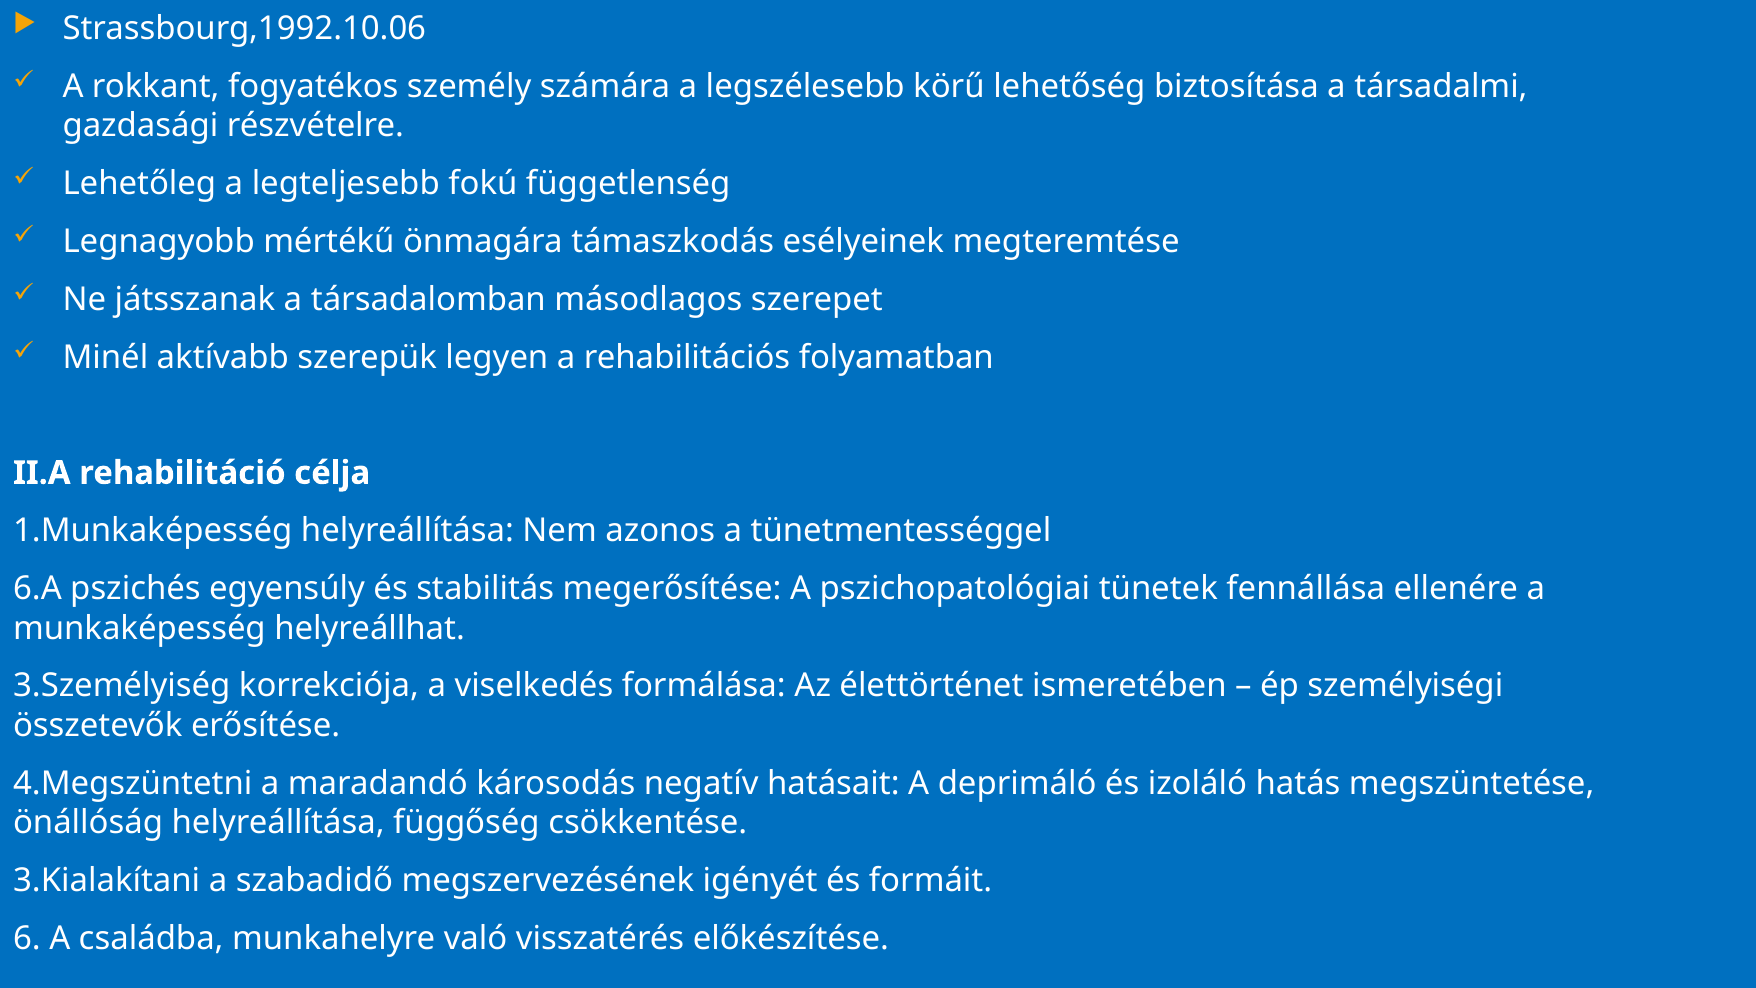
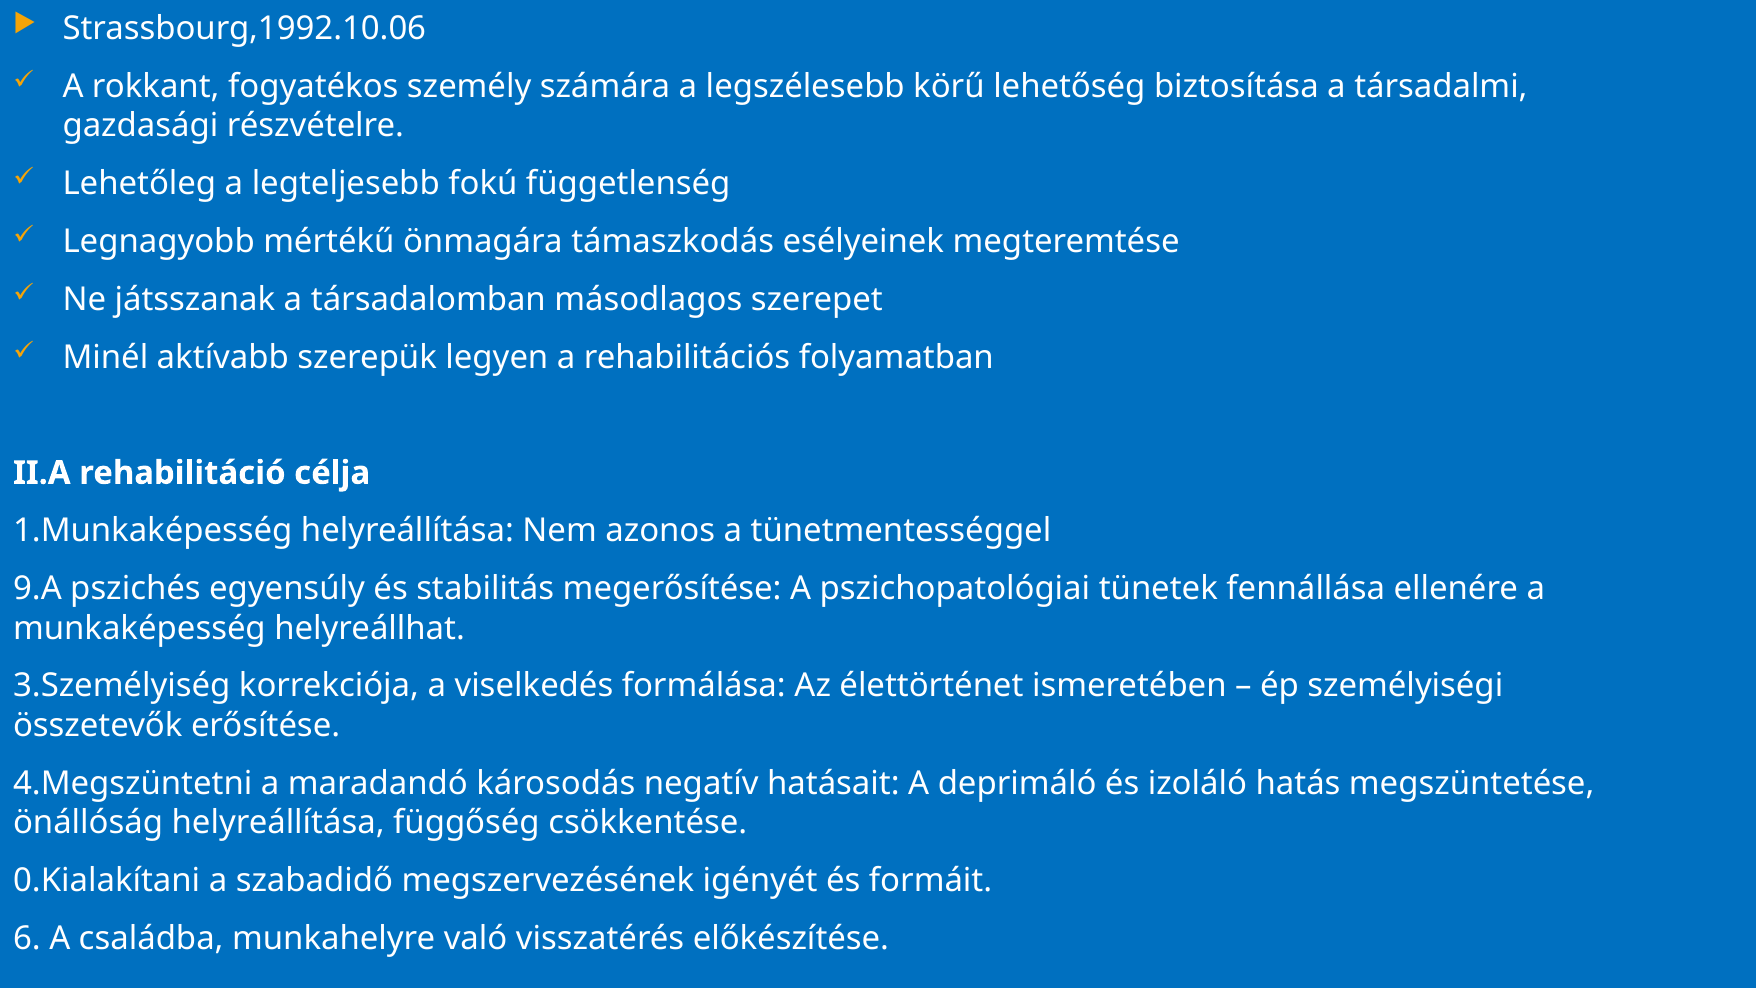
6.A: 6.A -> 9.A
3.Kialakítani: 3.Kialakítani -> 0.Kialakítani
